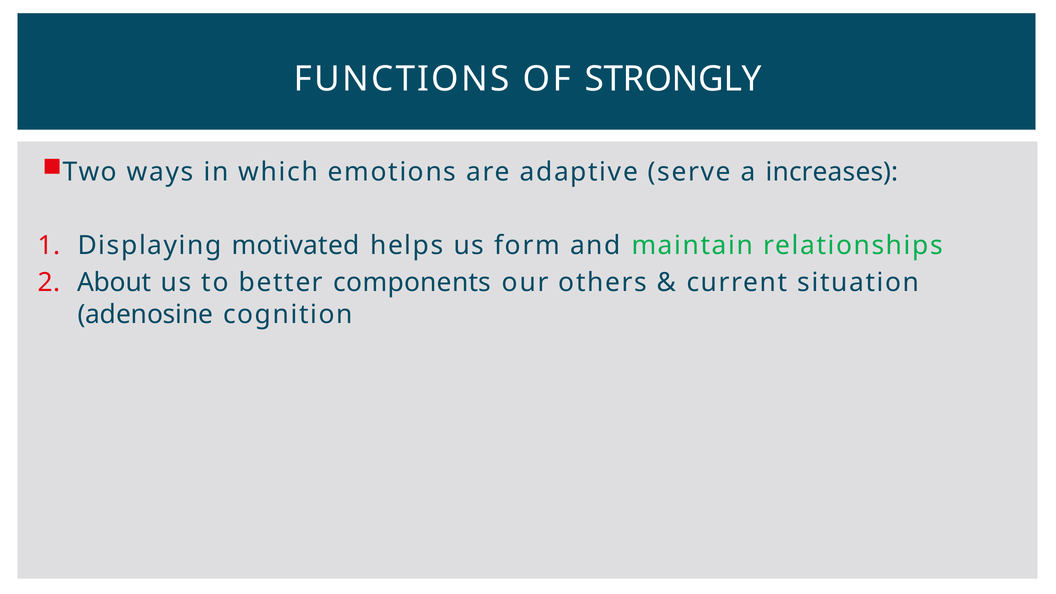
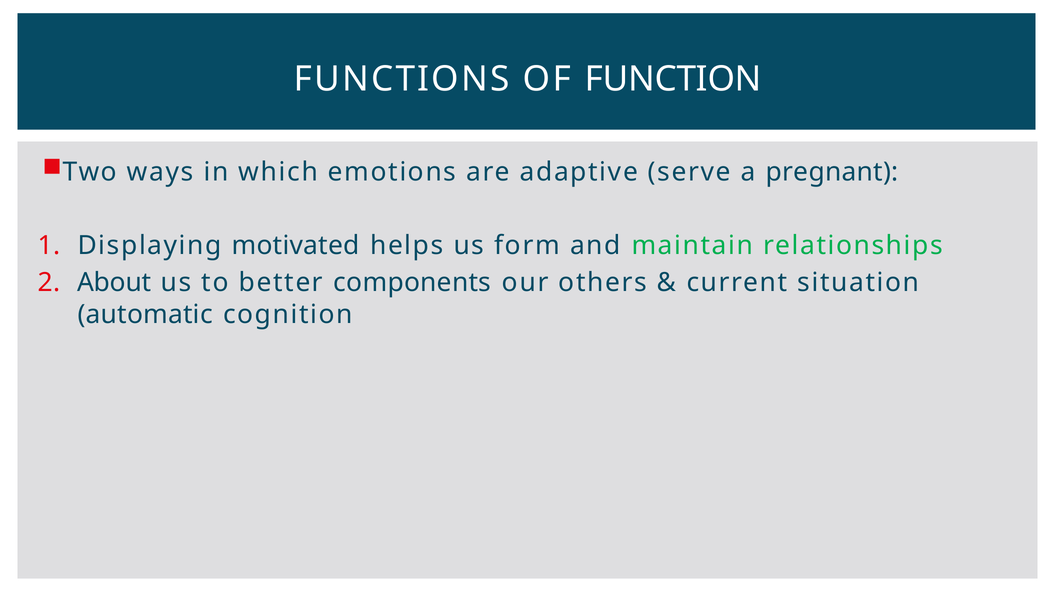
STRONGLY: STRONGLY -> FUNCTION
increases: increases -> pregnant
adenosine: adenosine -> automatic
